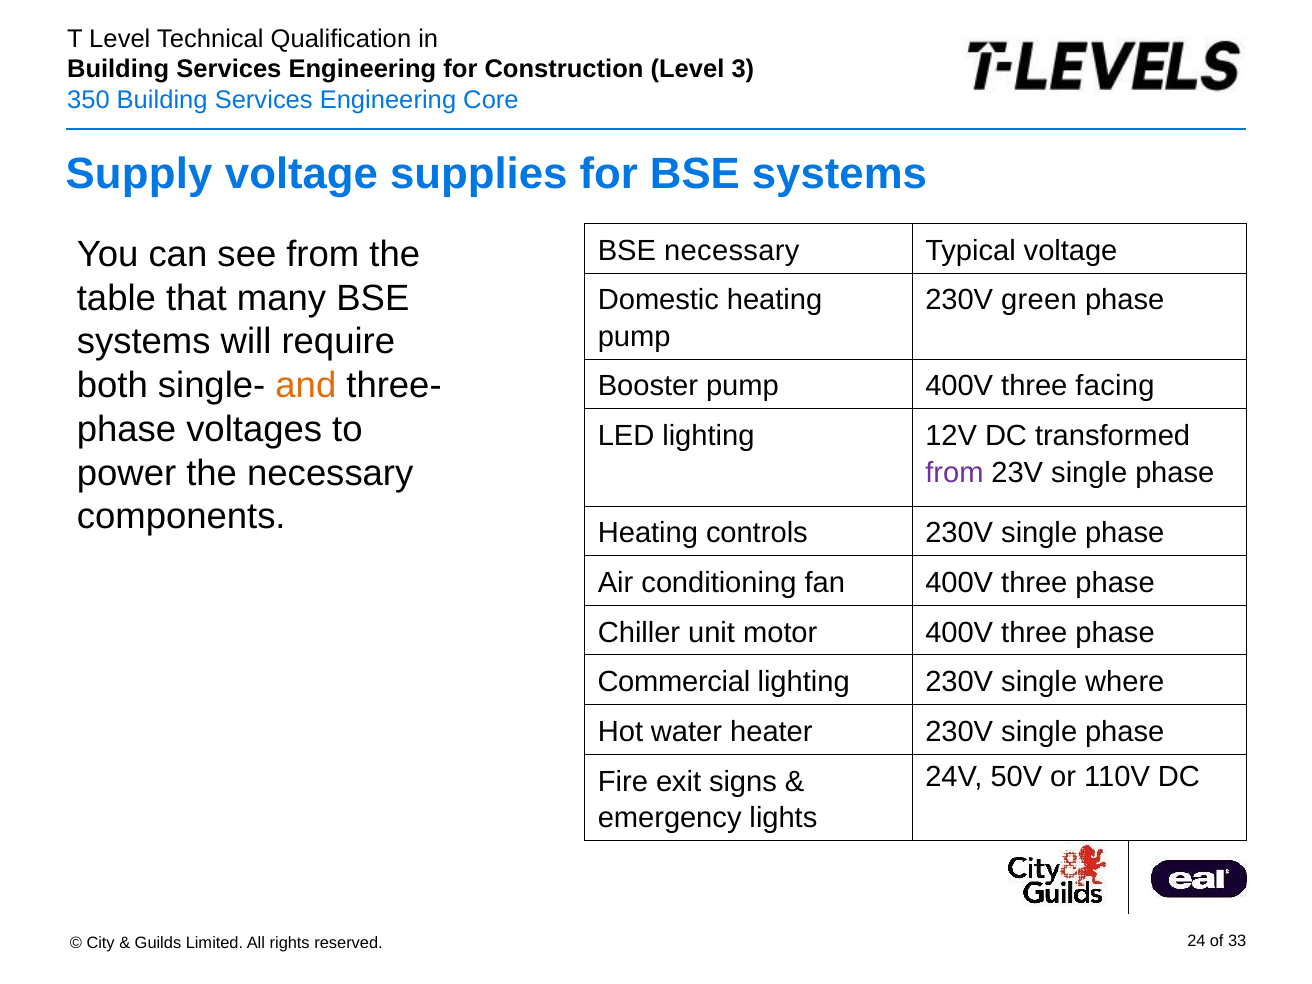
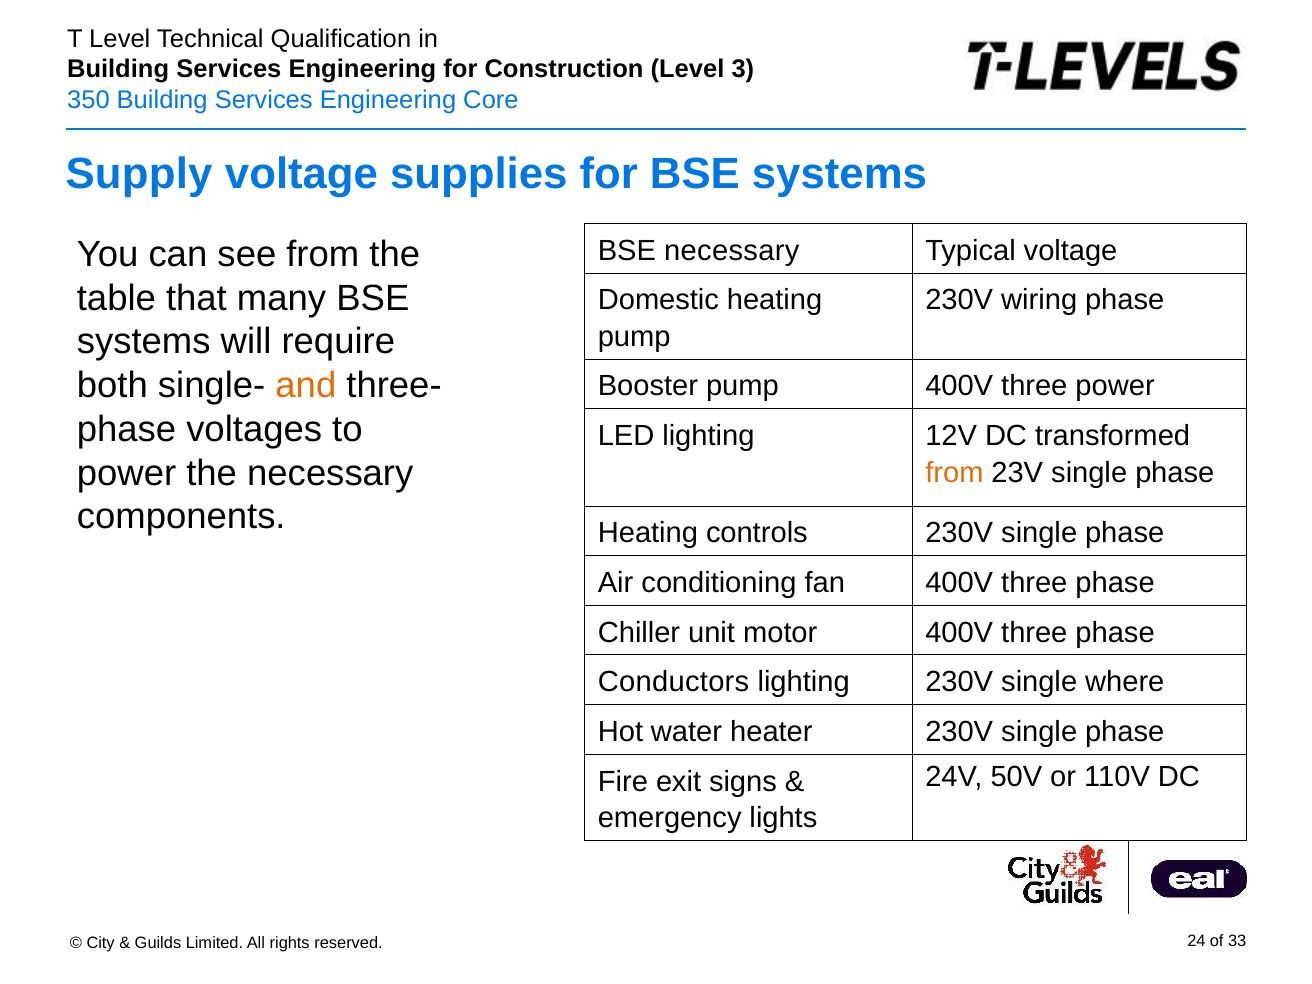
green: green -> wiring
three facing: facing -> power
from at (954, 472) colour: purple -> orange
Commercial: Commercial -> Conductors
